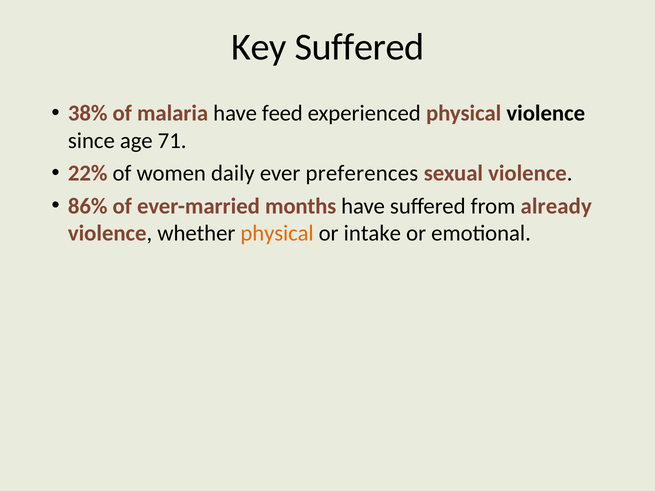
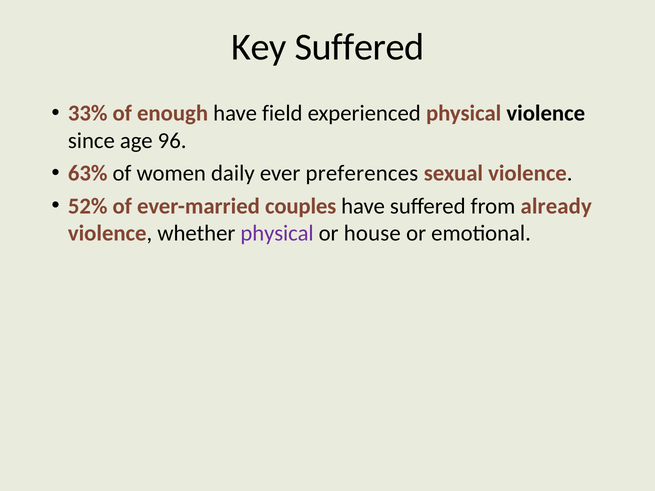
38%: 38% -> 33%
malaria: malaria -> enough
feed: feed -> field
71: 71 -> 96
22%: 22% -> 63%
86%: 86% -> 52%
months: months -> couples
physical at (277, 234) colour: orange -> purple
intake: intake -> house
